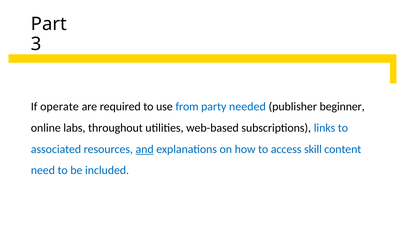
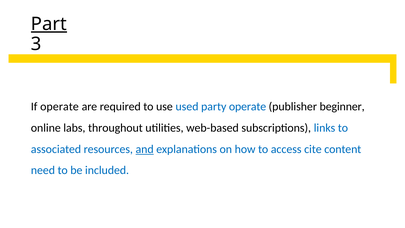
Part underline: none -> present
from: from -> used
party needed: needed -> operate
skill: skill -> cite
